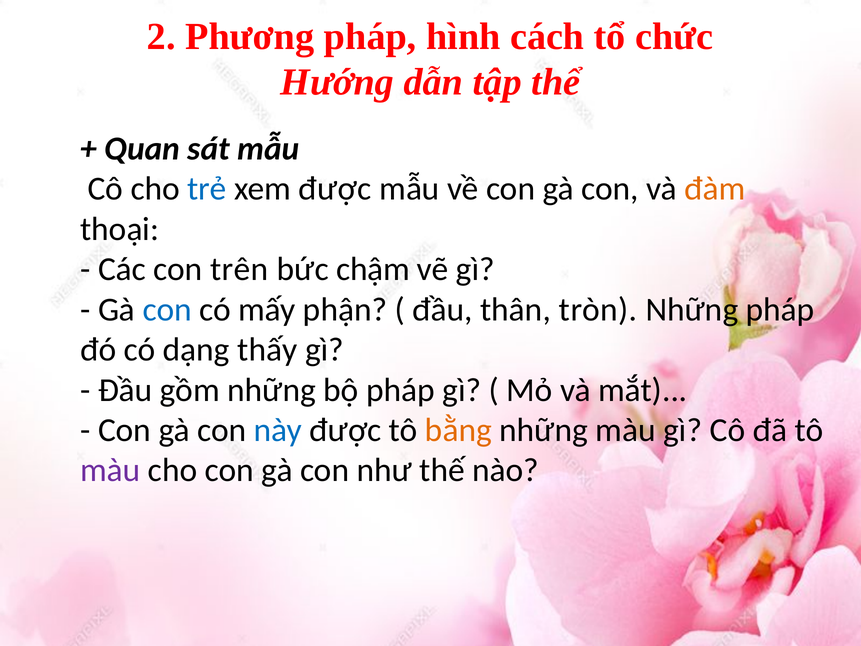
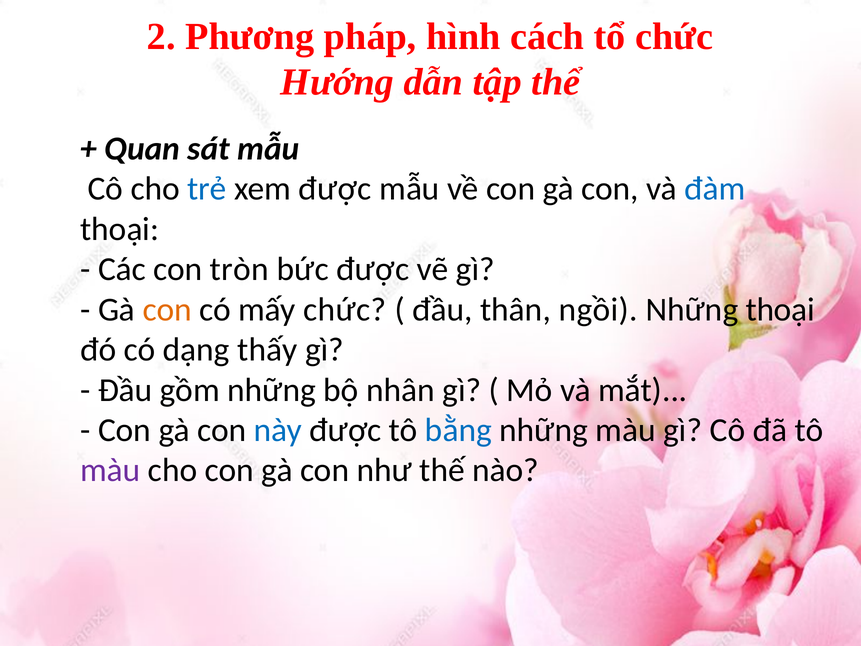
đàm colour: orange -> blue
trên: trên -> tròn
bức chậm: chậm -> được
con at (167, 309) colour: blue -> orange
mấy phận: phận -> chức
tròn: tròn -> ngồi
Những pháp: pháp -> thoại
bộ pháp: pháp -> nhân
bằng colour: orange -> blue
